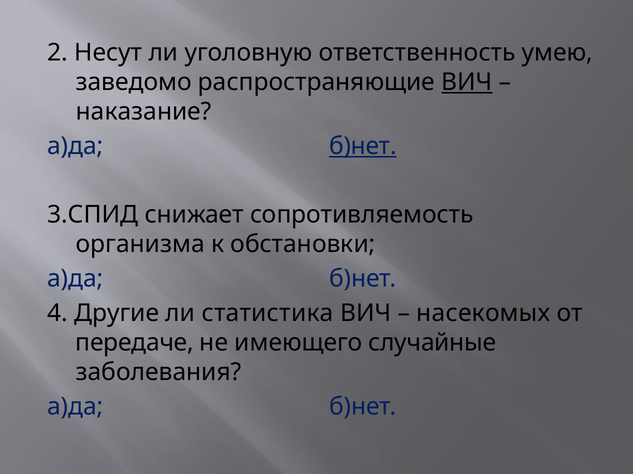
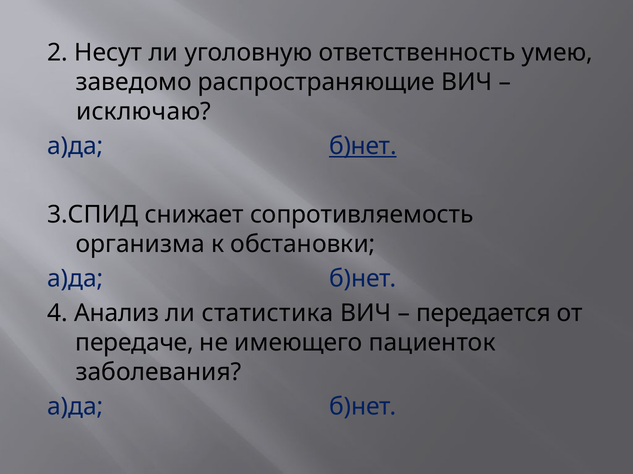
ВИЧ at (467, 82) underline: present -> none
наказание: наказание -> исключаю
Другие: Другие -> Анализ
насекомых: насекомых -> передается
случайные: случайные -> пациенток
